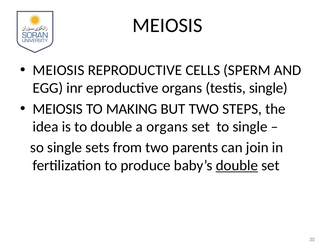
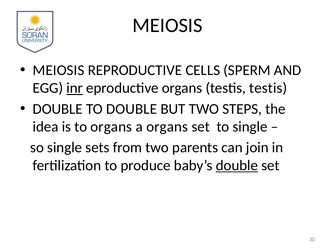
inr underline: none -> present
testis single: single -> testis
MEIOSIS at (58, 109): MEIOSIS -> DOUBLE
TO MAKING: MAKING -> DOUBLE
to double: double -> organs
